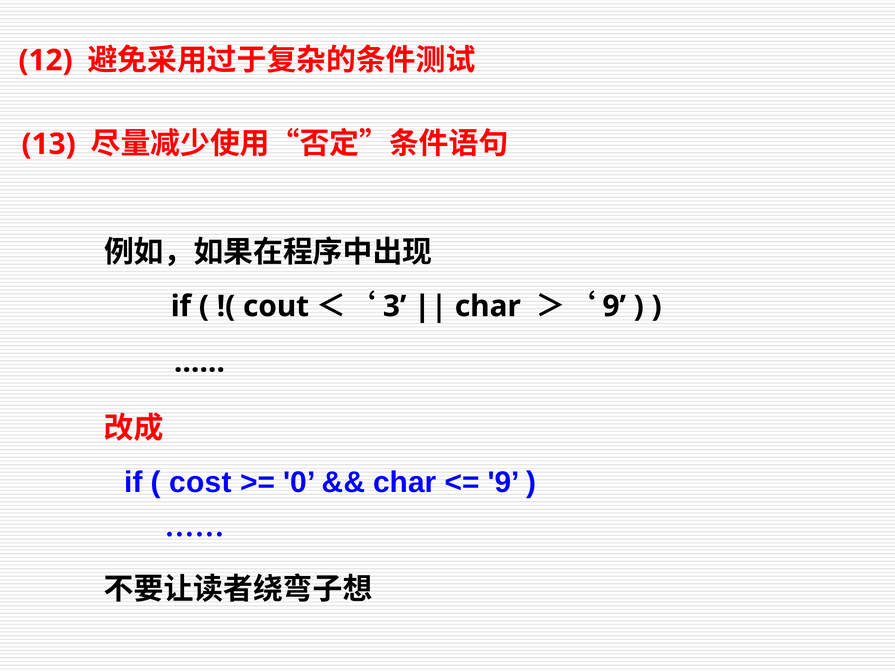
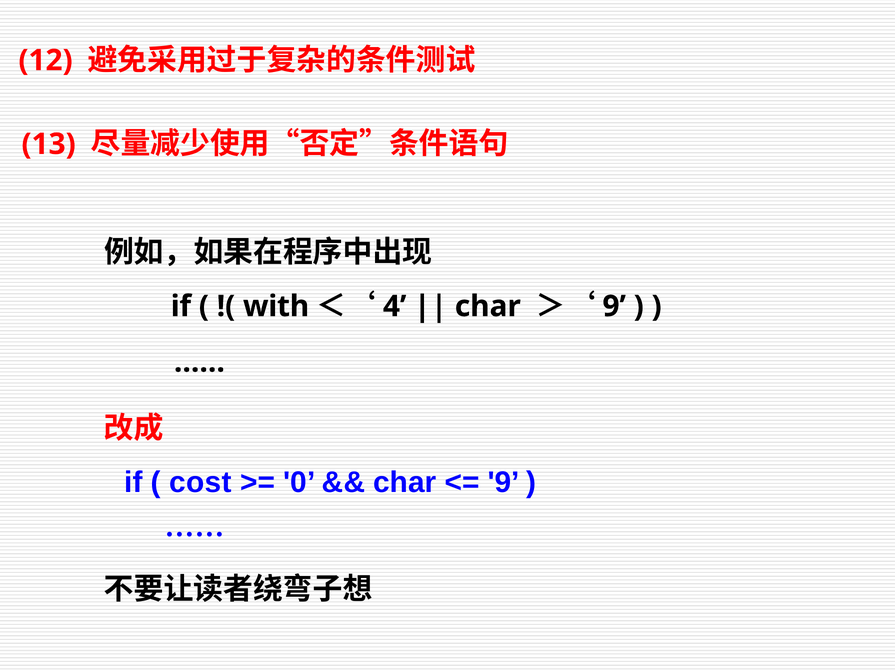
cout: cout -> with
3: 3 -> 4
